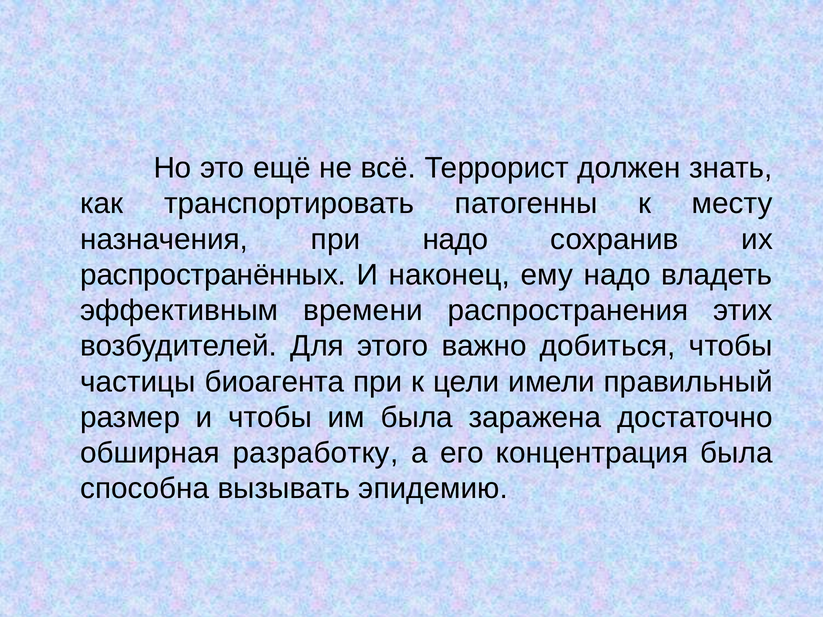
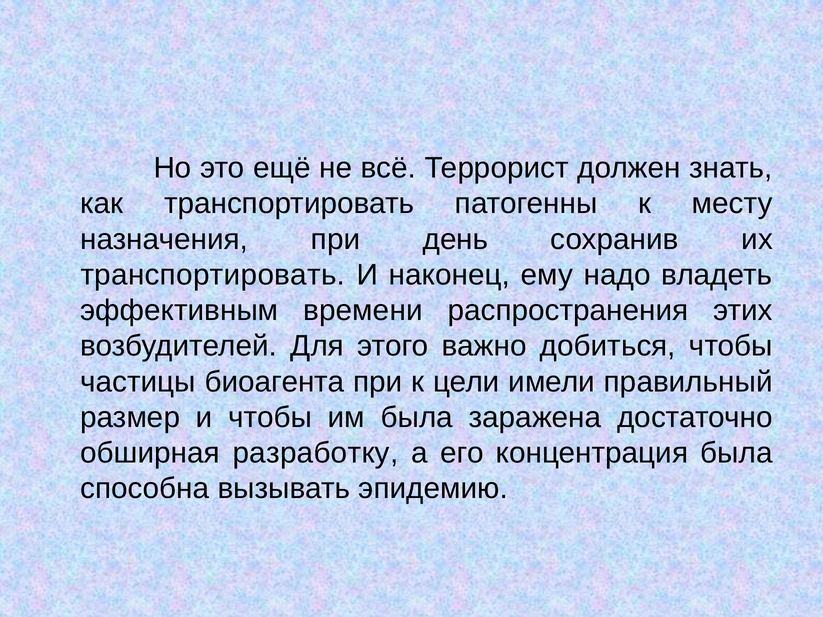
при надо: надо -> день
распространённых at (213, 275): распространённых -> транспортировать
